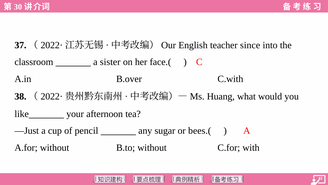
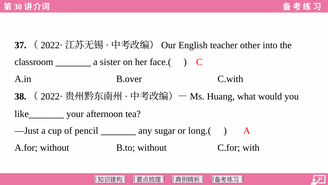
since: since -> other
bees.(: bees.( -> long.(
